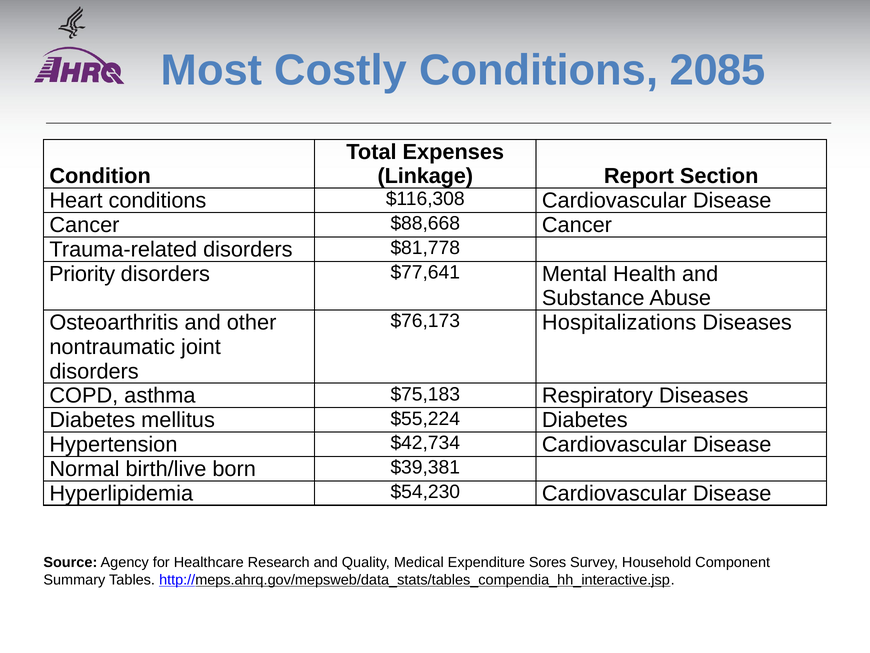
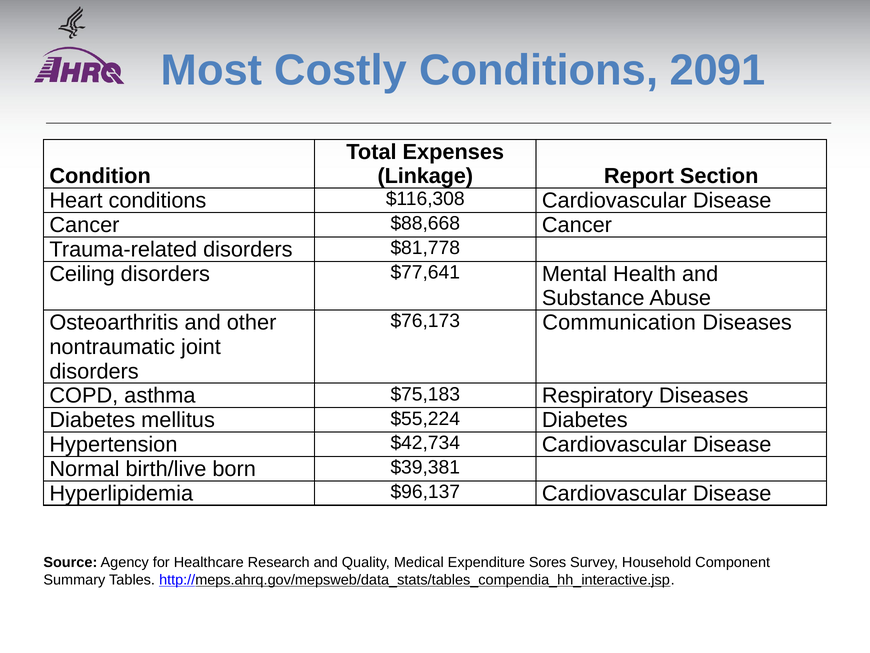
2085: 2085 -> 2091
Priority: Priority -> Ceiling
Hospitalizations: Hospitalizations -> Communication
$54,230: $54,230 -> $96,137
